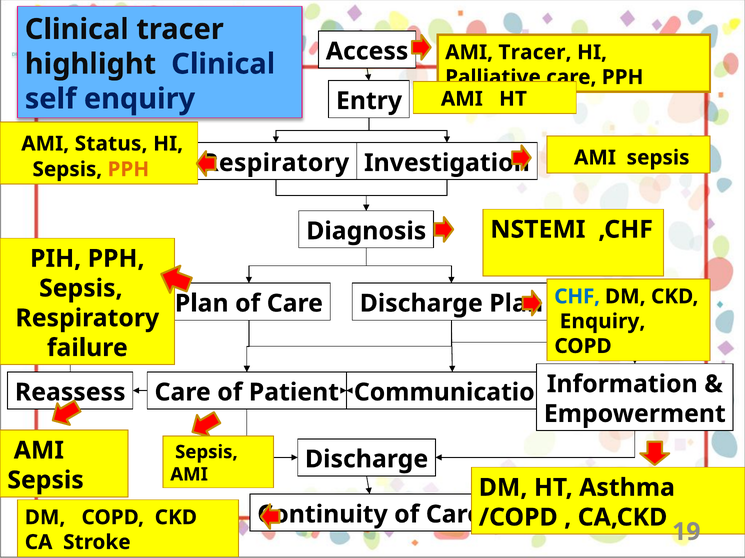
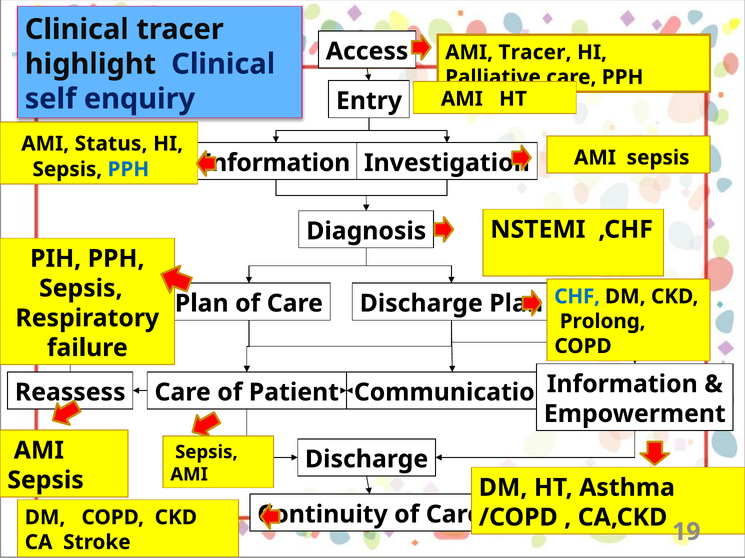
Respiratory at (276, 163): Respiratory -> Information
PPH at (128, 170) colour: orange -> blue
Enquiry at (603, 322): Enquiry -> Prolong
